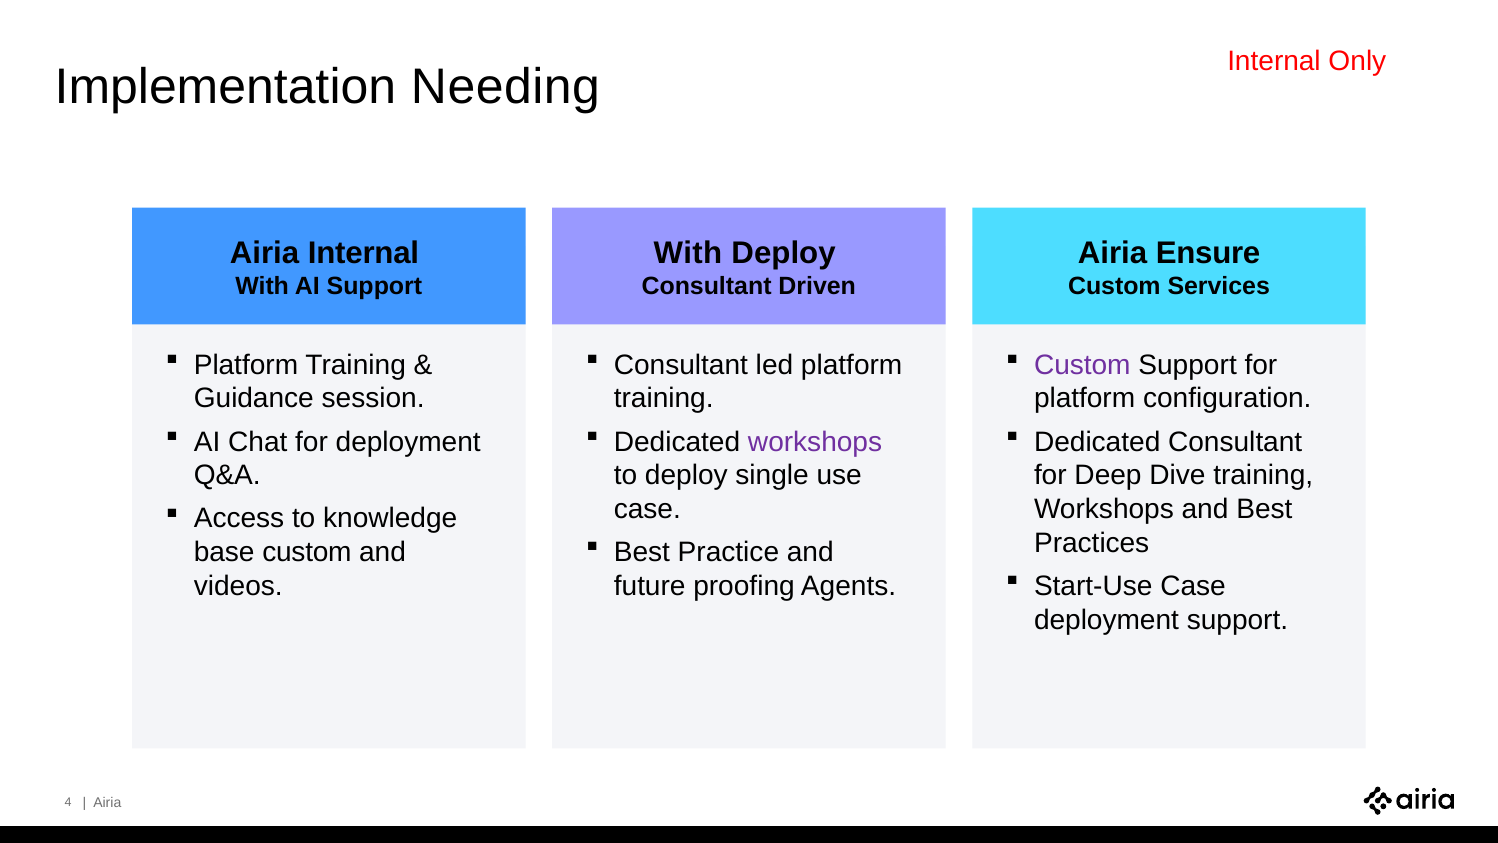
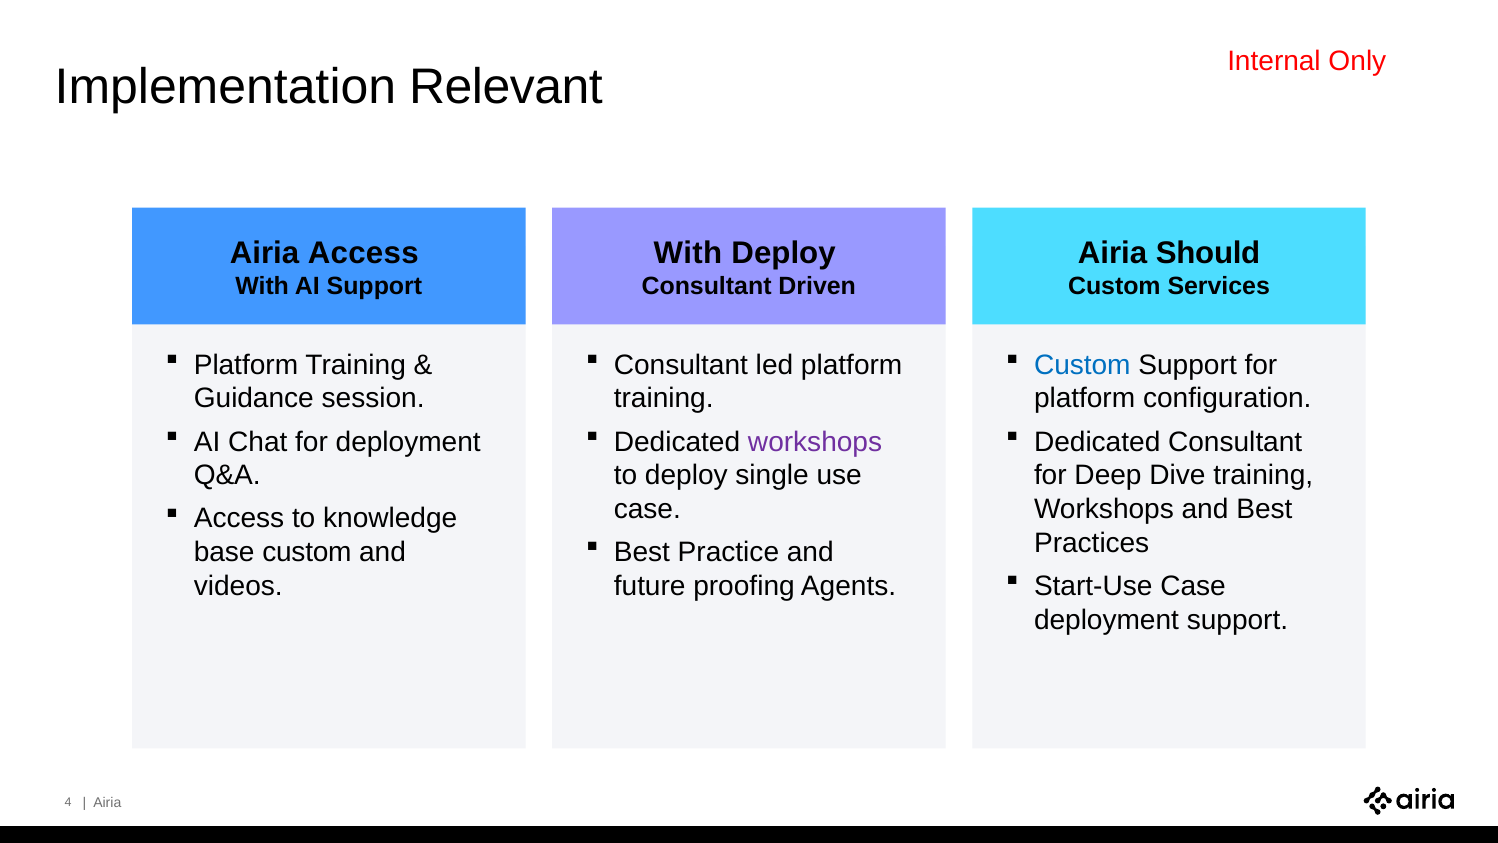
Needing: Needing -> Relevant
Airia Internal: Internal -> Access
Ensure: Ensure -> Should
Custom at (1082, 365) colour: purple -> blue
